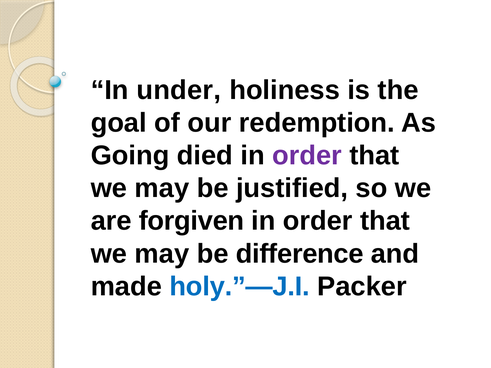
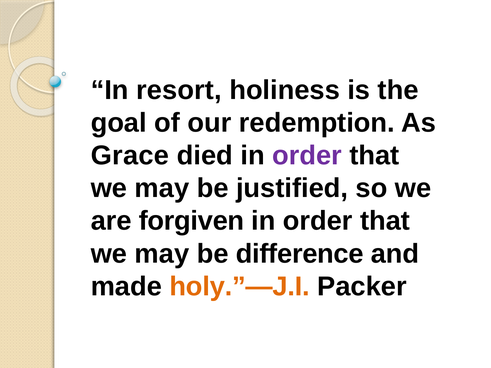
under: under -> resort
Going: Going -> Grace
holy.”—J.I colour: blue -> orange
